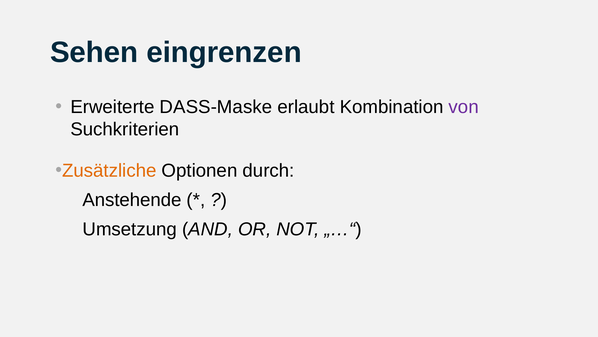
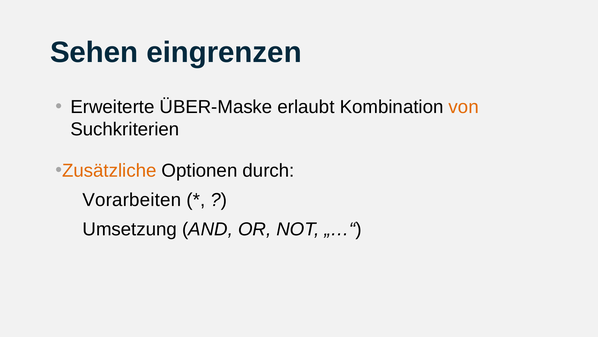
DASS-Maske: DASS-Maske -> ÜBER-Maske
von colour: purple -> orange
Anstehende: Anstehende -> Vorarbeiten
